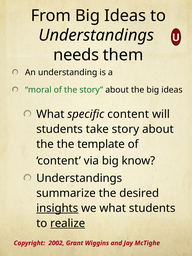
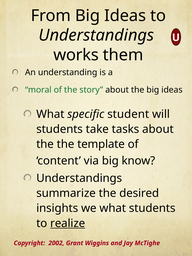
needs: needs -> works
specific content: content -> student
take story: story -> tasks
insights underline: present -> none
